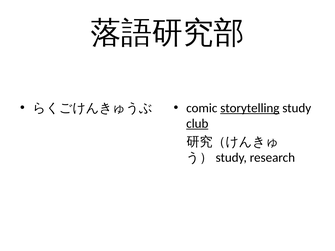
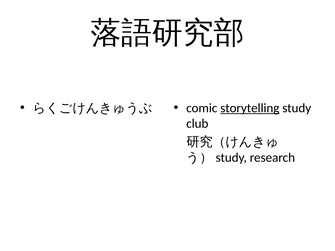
club underline: present -> none
